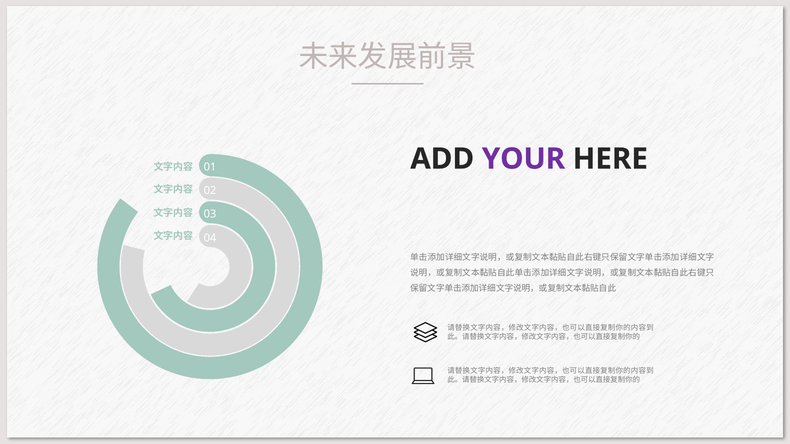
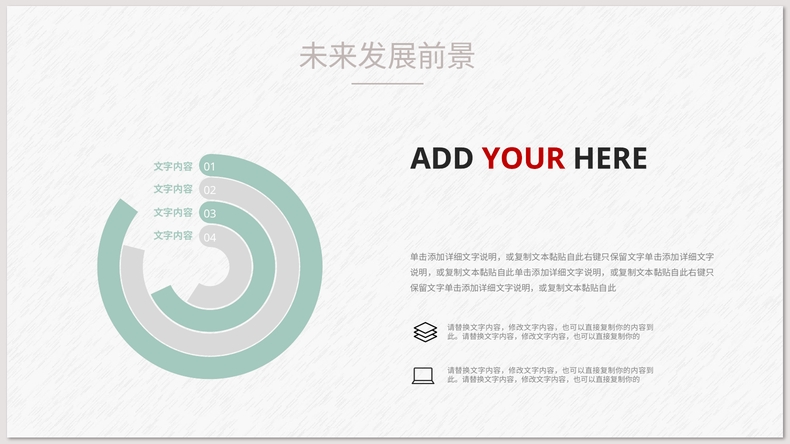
YOUR colour: purple -> red
